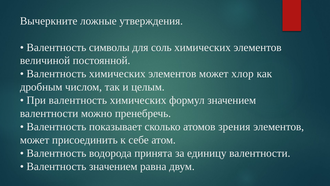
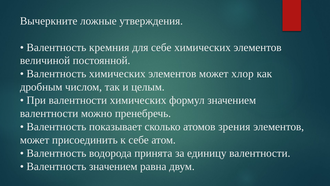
символы: символы -> кремния
для соль: соль -> себе
При валентность: валентность -> валентности
